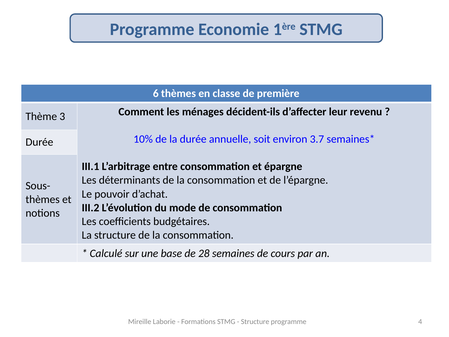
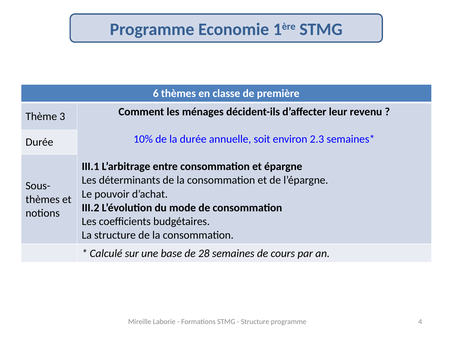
3.7: 3.7 -> 2.3
